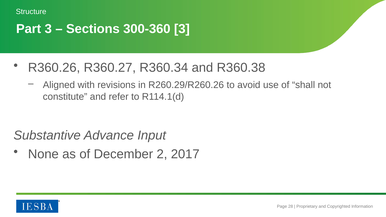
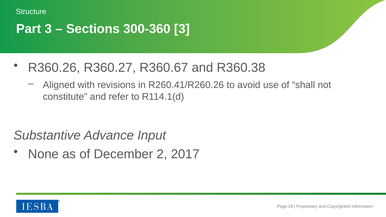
R360.34: R360.34 -> R360.67
R260.29/R260.26: R260.29/R260.26 -> R260.41/R260.26
